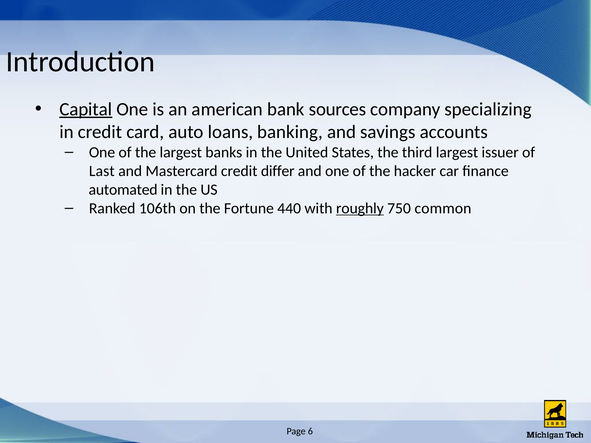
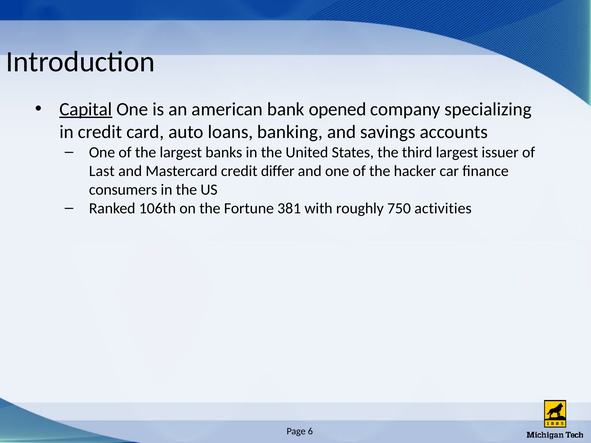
sources: sources -> opened
automated: automated -> consumers
440: 440 -> 381
roughly underline: present -> none
common: common -> activities
